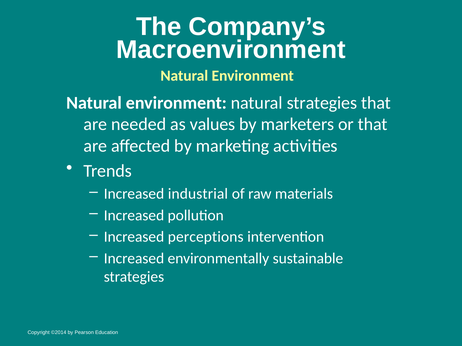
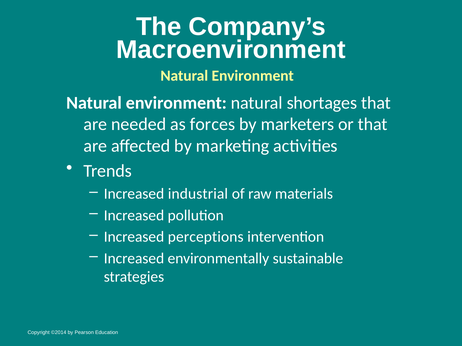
natural strategies: strategies -> shortages
values: values -> forces
